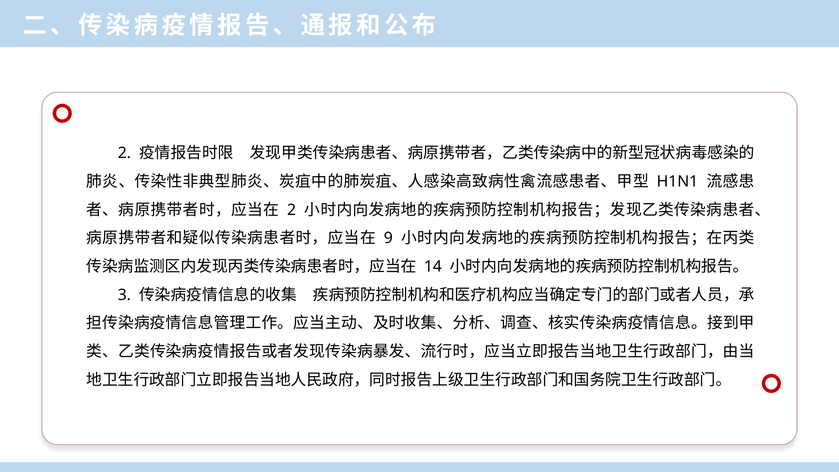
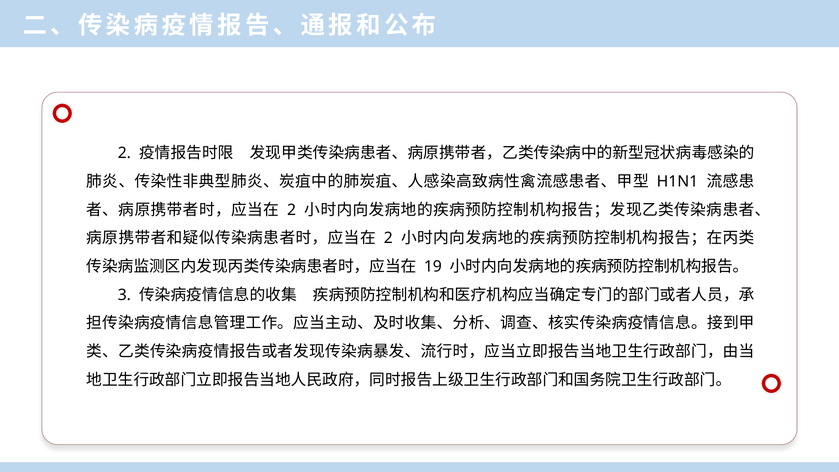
9 at (388, 238): 9 -> 2
14: 14 -> 19
